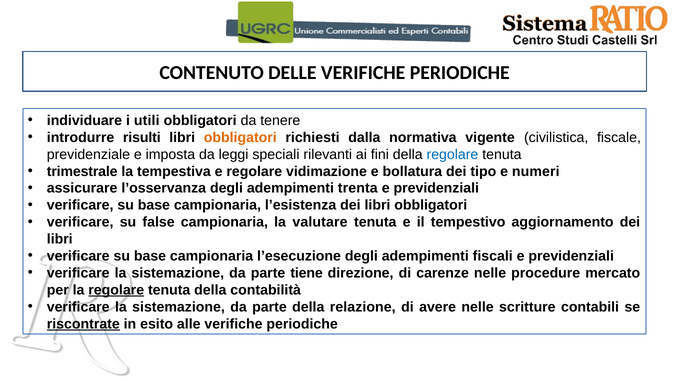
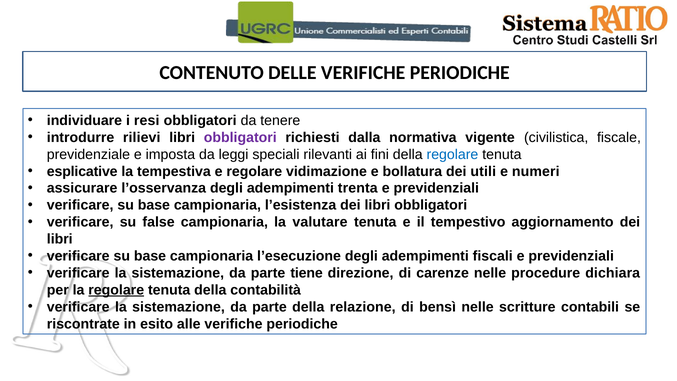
utili: utili -> resi
risulti: risulti -> rilievi
obbligatori at (240, 137) colour: orange -> purple
trimestrale: trimestrale -> esplicative
tipo: tipo -> utili
mercato: mercato -> dichiara
avere: avere -> bensì
riscontrate underline: present -> none
